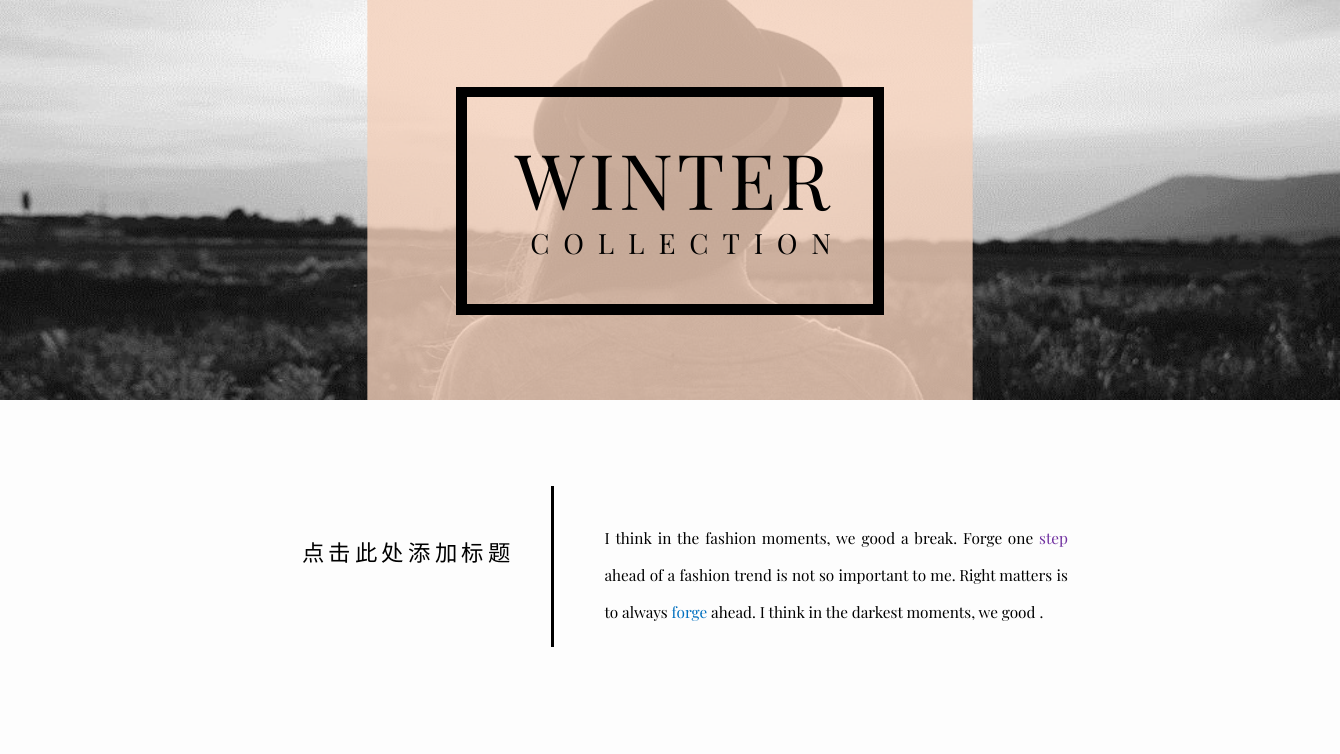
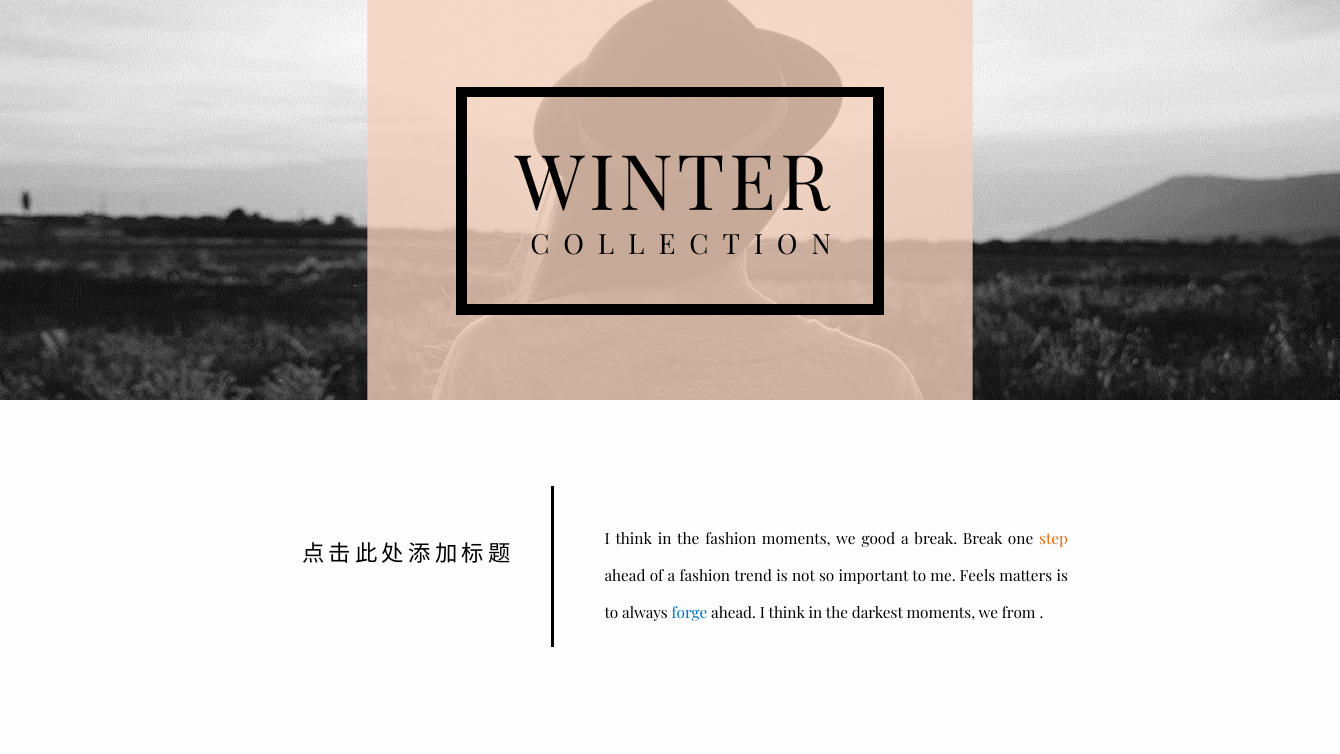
break Forge: Forge -> Break
step colour: purple -> orange
Right: Right -> Feels
darkest moments we good: good -> from
